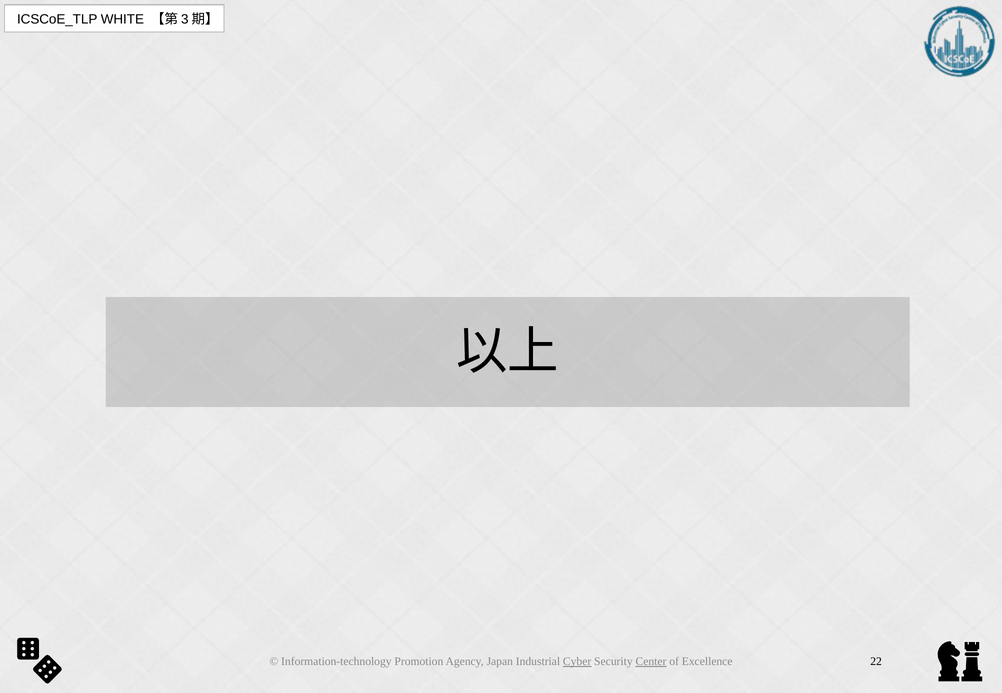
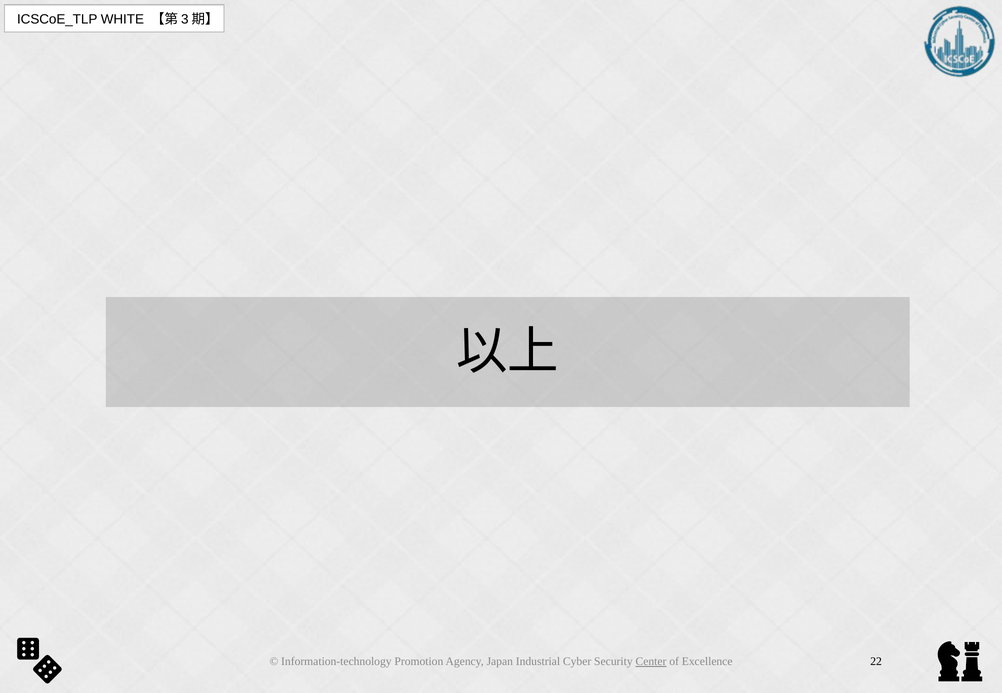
Cyber underline: present -> none
